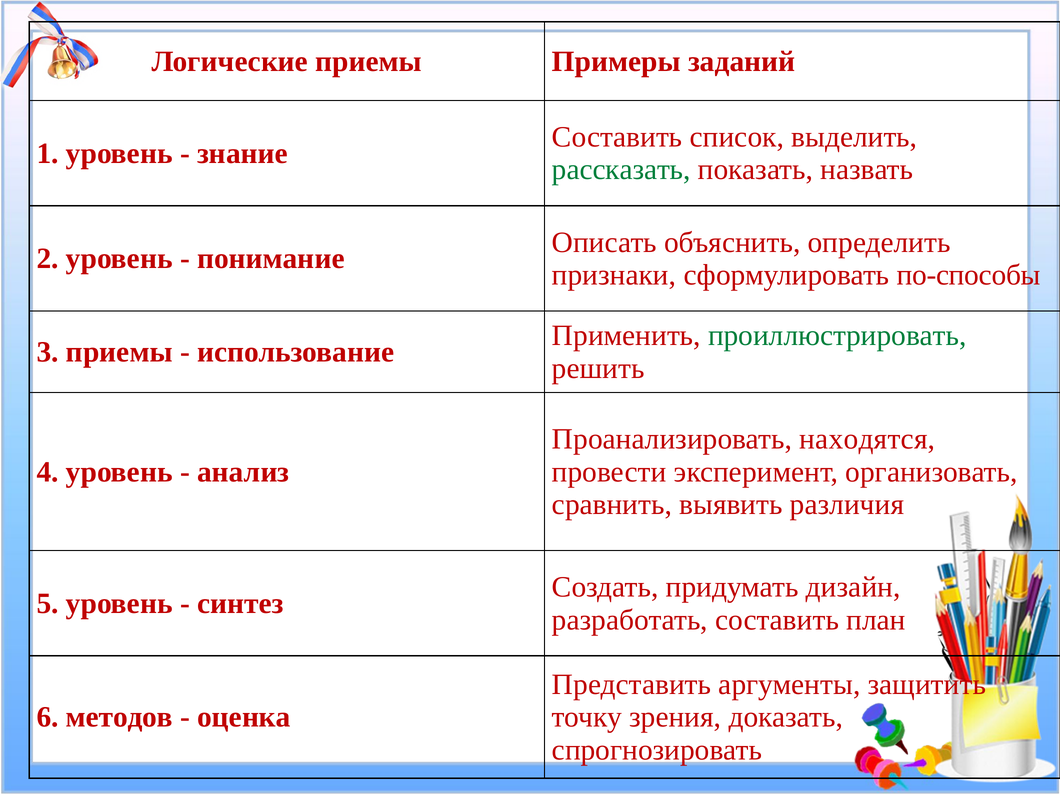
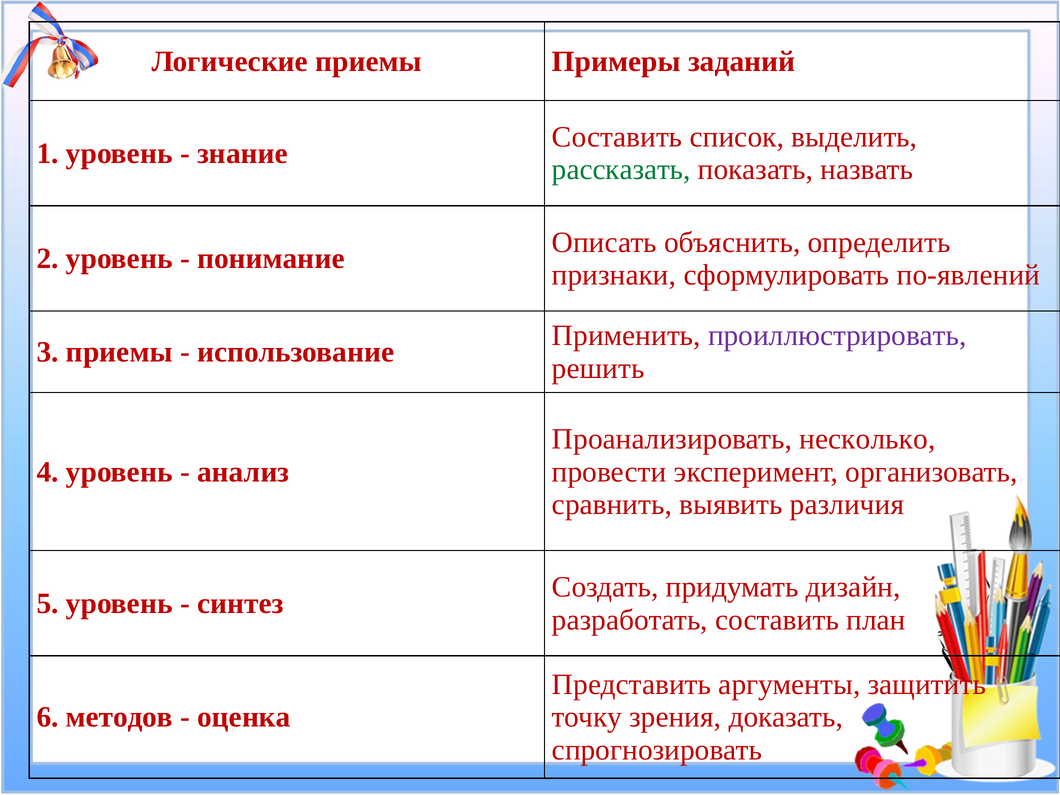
по-способы: по-способы -> по-явлений
проиллюстрировать colour: green -> purple
находятся: находятся -> несколько
